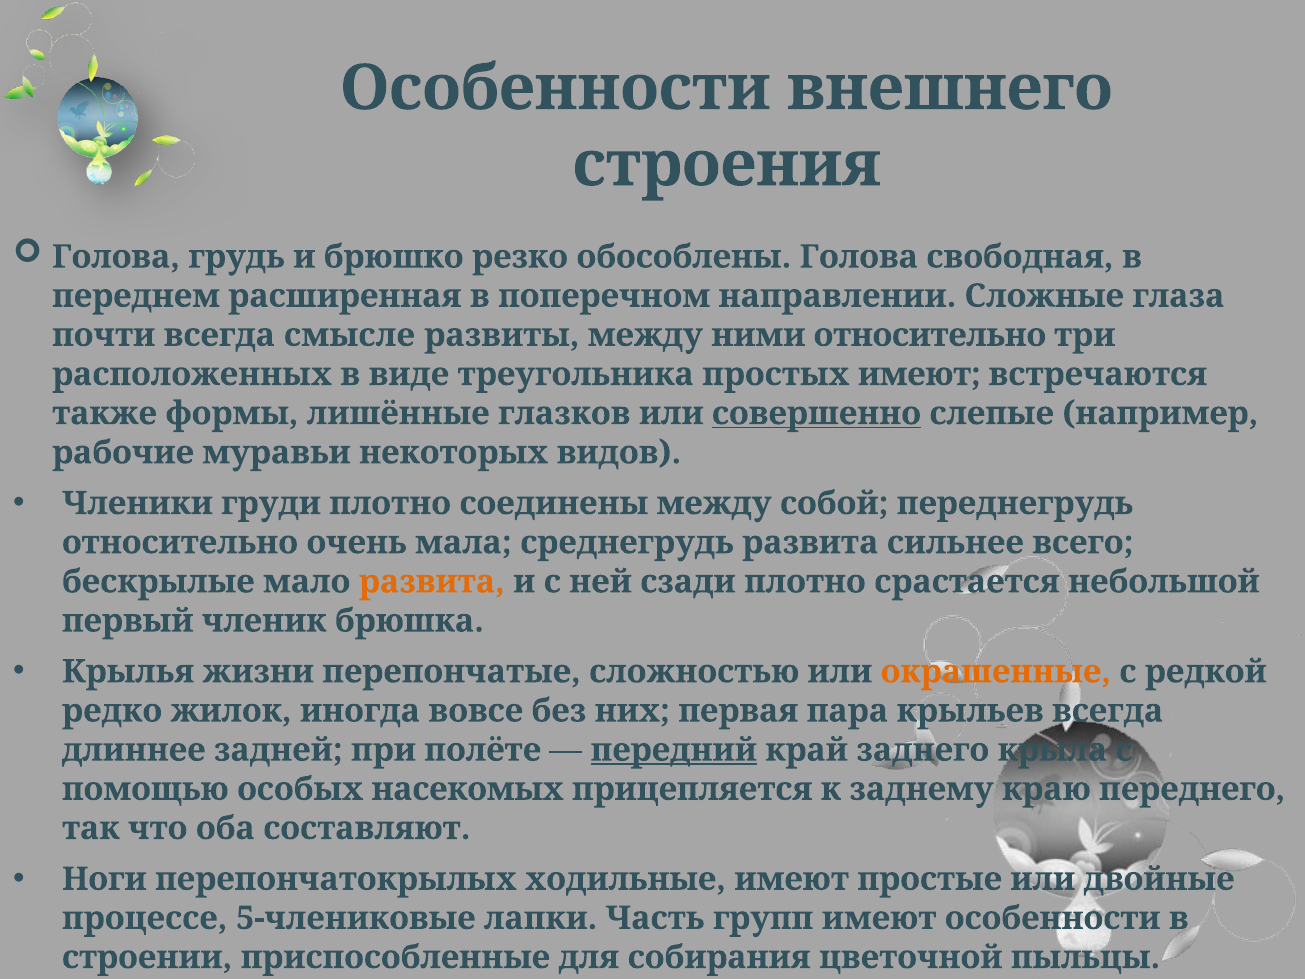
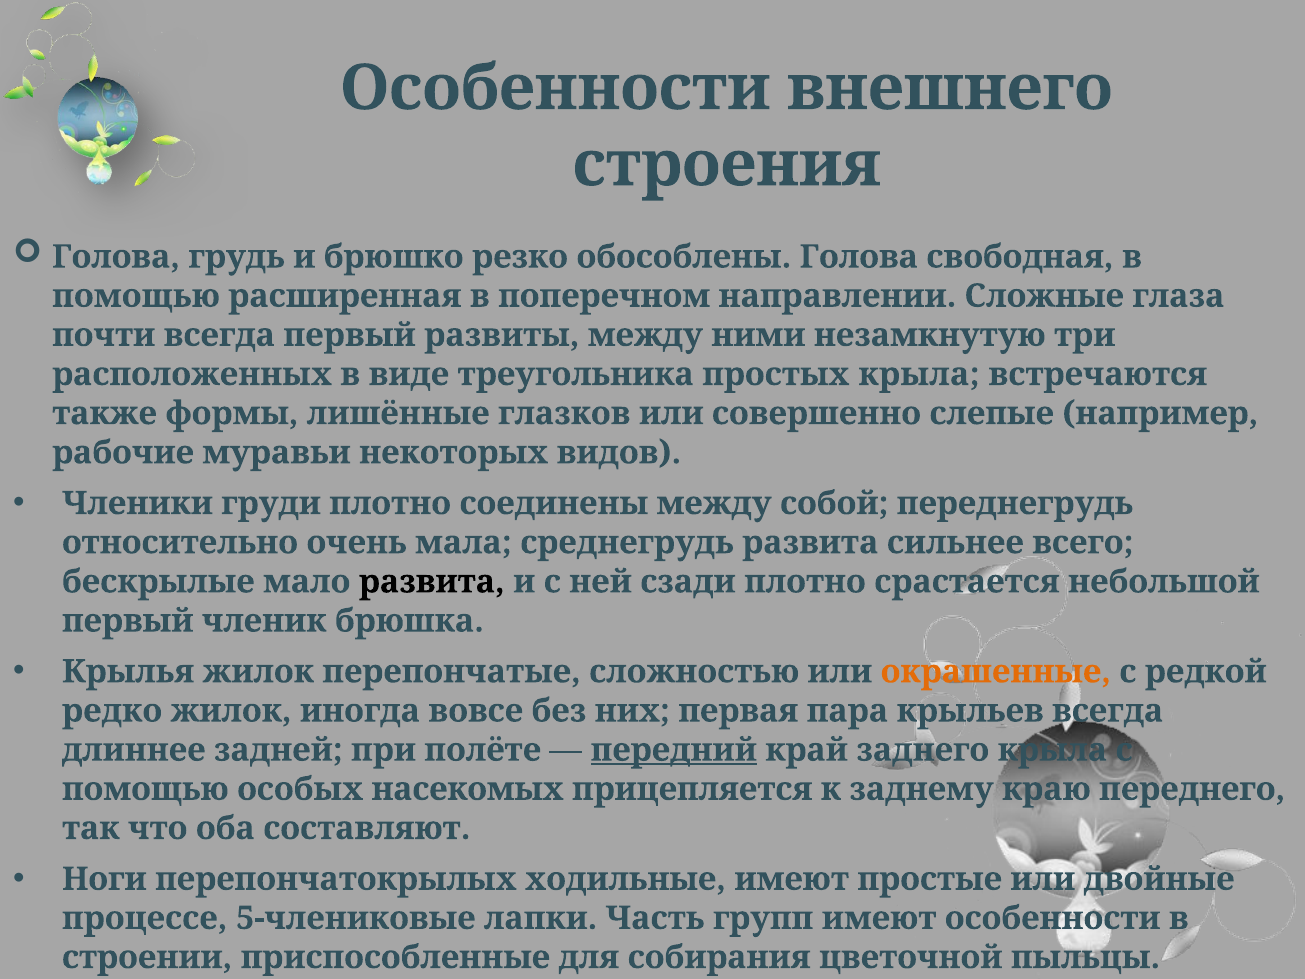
переднем at (136, 296): переднем -> помощью
всегда смысле: смысле -> первый
ними относительно: относительно -> незамкнутую
простых имеют: имеют -> крыла
совершенно underline: present -> none
развита at (432, 582) colour: orange -> black
Крылья жизни: жизни -> жилок
